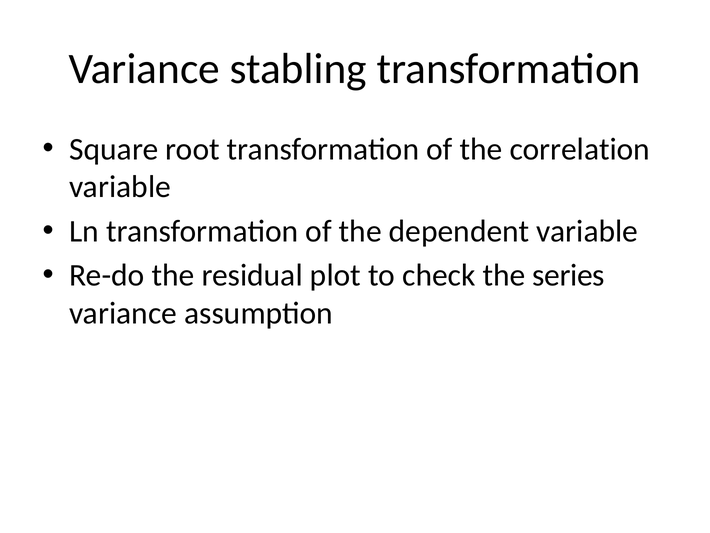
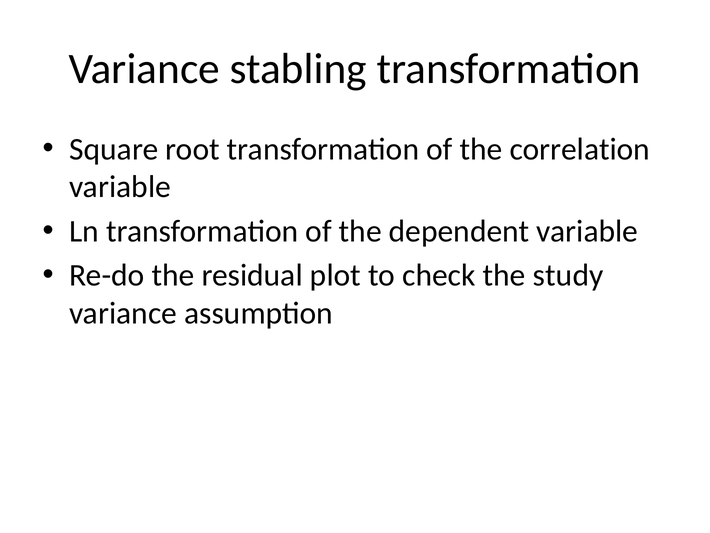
series: series -> study
